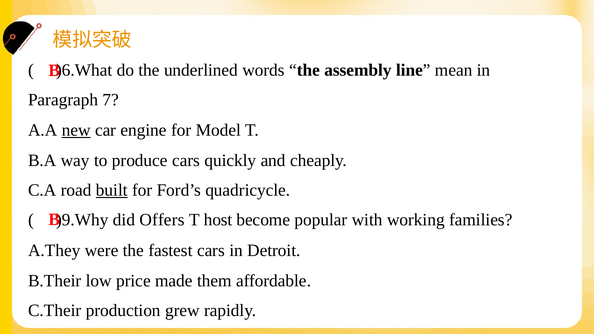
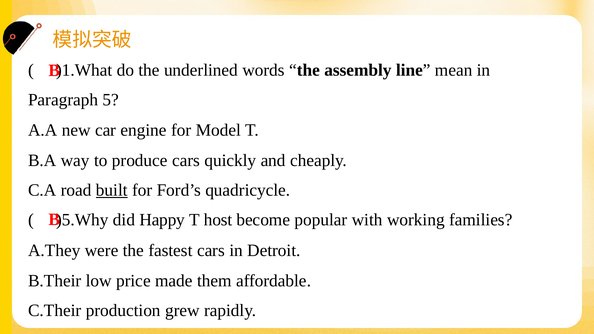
)6.What: )6.What -> )1.What
7: 7 -> 5
new underline: present -> none
)9.Why: )9.Why -> )5.Why
Offers: Offers -> Happy
